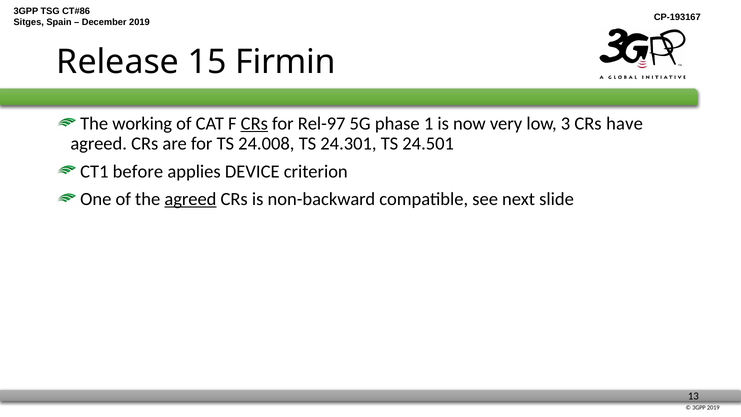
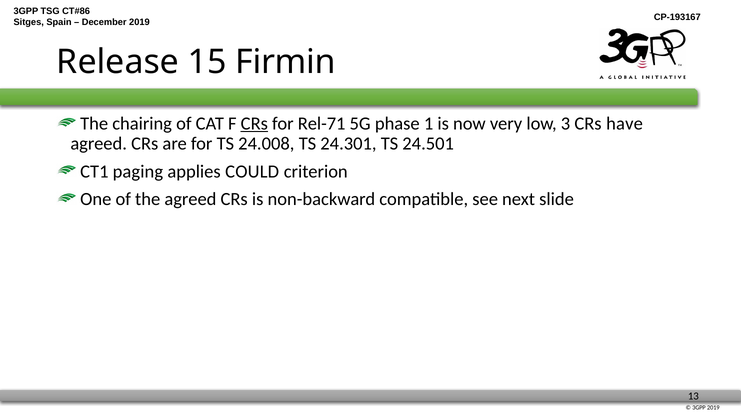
working: working -> chairing
Rel-97: Rel-97 -> Rel-71
before: before -> paging
DEVICE: DEVICE -> COULD
agreed at (190, 199) underline: present -> none
